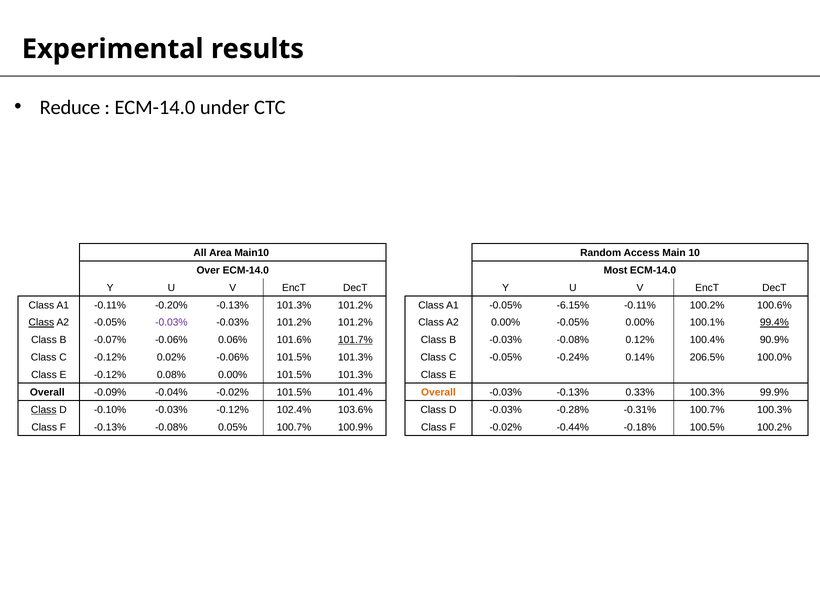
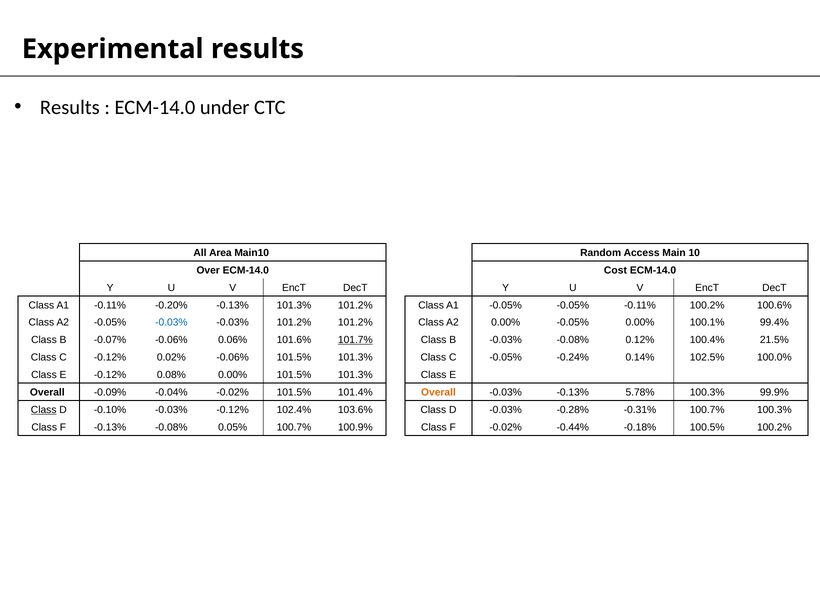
Reduce at (70, 107): Reduce -> Results
Most: Most -> Cost
-0.05% -6.15%: -6.15% -> -0.05%
Class at (41, 323) underline: present -> none
-0.03% at (171, 323) colour: purple -> blue
99.4% underline: present -> none
90.9%: 90.9% -> 21.5%
206.5%: 206.5% -> 102.5%
0.33%: 0.33% -> 5.78%
